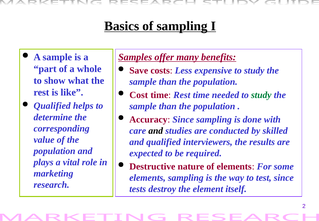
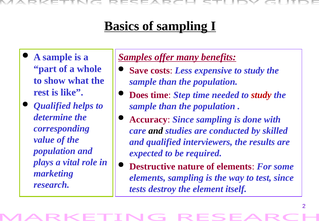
Cost: Cost -> Does
time Rest: Rest -> Step
study at (261, 95) colour: green -> red
